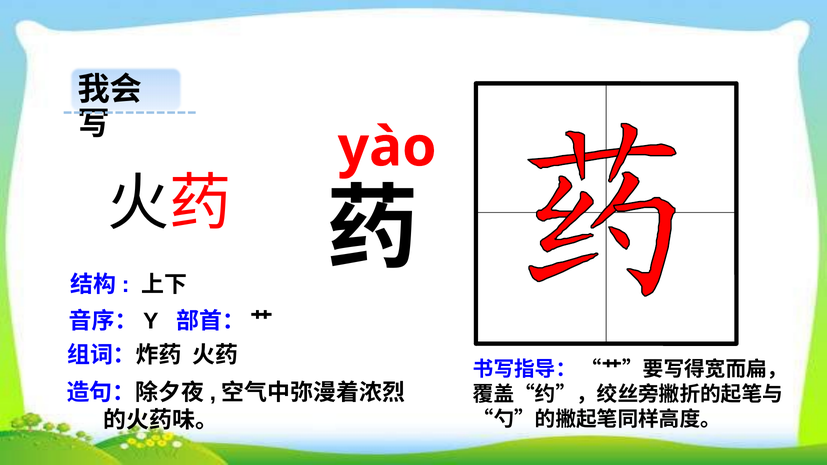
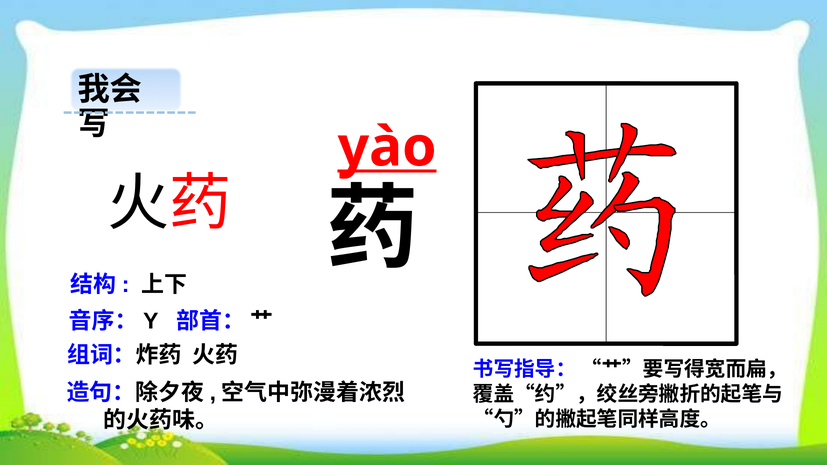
yào underline: none -> present
